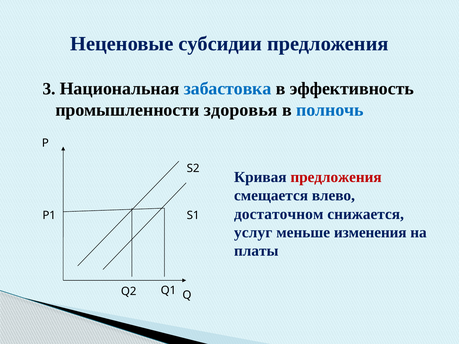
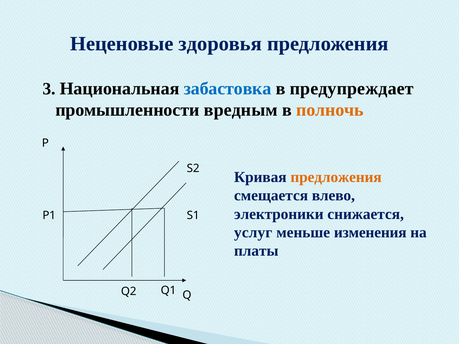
субсидии: субсидии -> здоровья
эффективность: эффективность -> предупреждает
здоровья: здоровья -> вредным
полночь colour: blue -> orange
предложения at (336, 177) colour: red -> orange
достаточном: достаточном -> электроники
